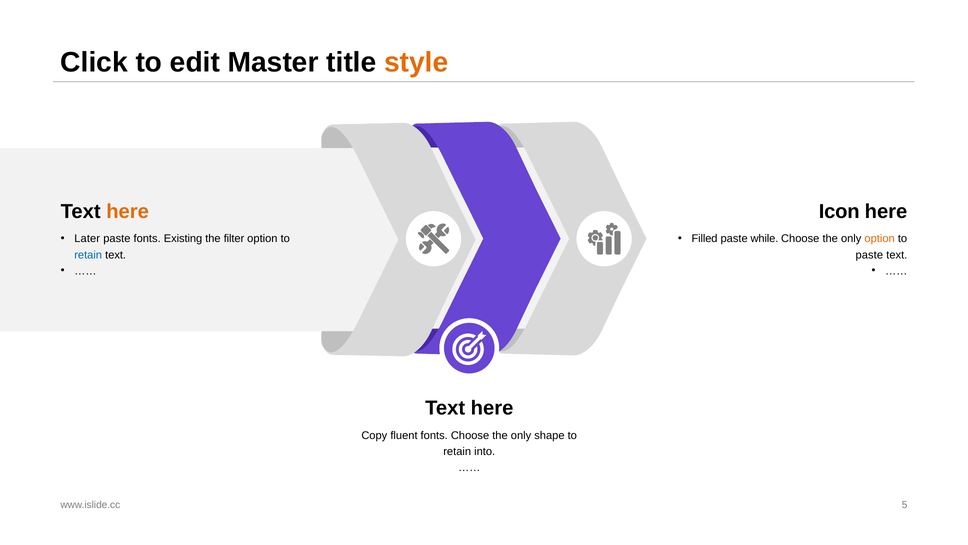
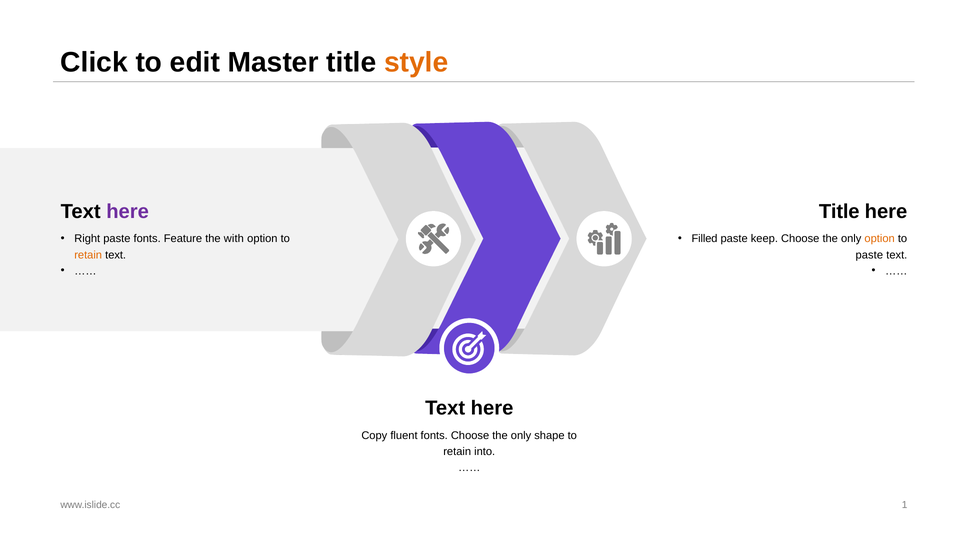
here at (128, 211) colour: orange -> purple
Icon at (839, 211): Icon -> Title
Later: Later -> Right
Existing: Existing -> Feature
filter: filter -> with
while: while -> keep
retain at (88, 255) colour: blue -> orange
5: 5 -> 1
